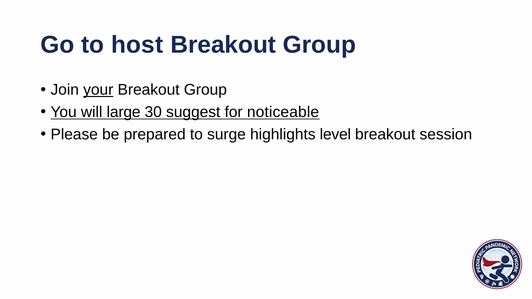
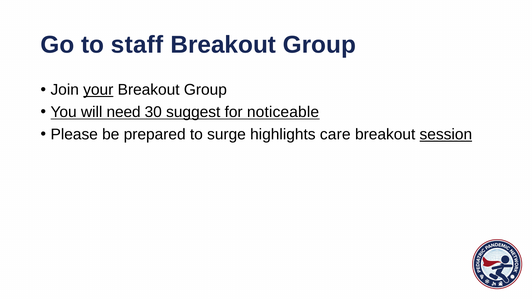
host: host -> staff
large: large -> need
level: level -> care
session underline: none -> present
